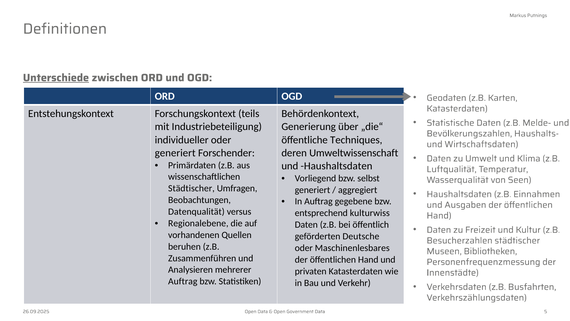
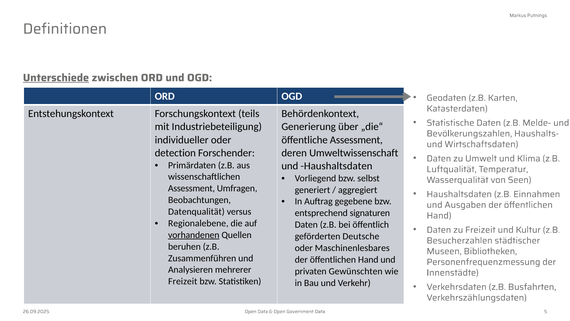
öffentliche Techniques: Techniques -> Assessment
generiert at (175, 153): generiert -> detection
Städtischer at (191, 188): Städtischer -> Assessment
kulturwiss: kulturwiss -> signaturen
vorhandenen underline: none -> present
privaten Katasterdaten: Katasterdaten -> Gewünschten
Auftrag at (183, 281): Auftrag -> Freizeit
